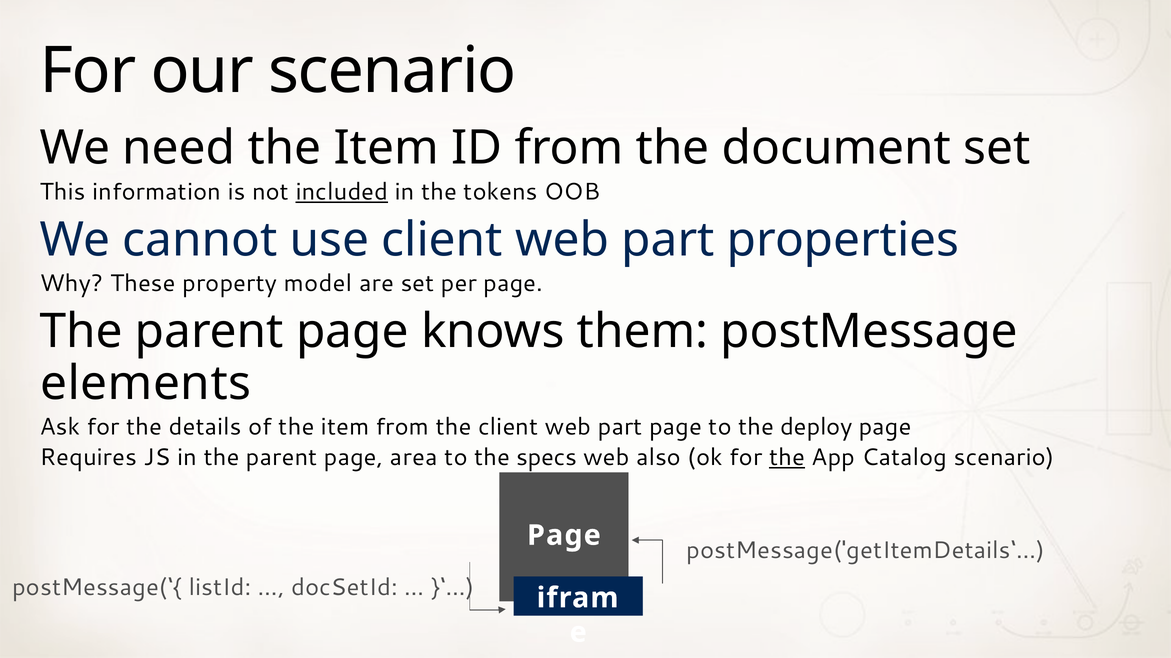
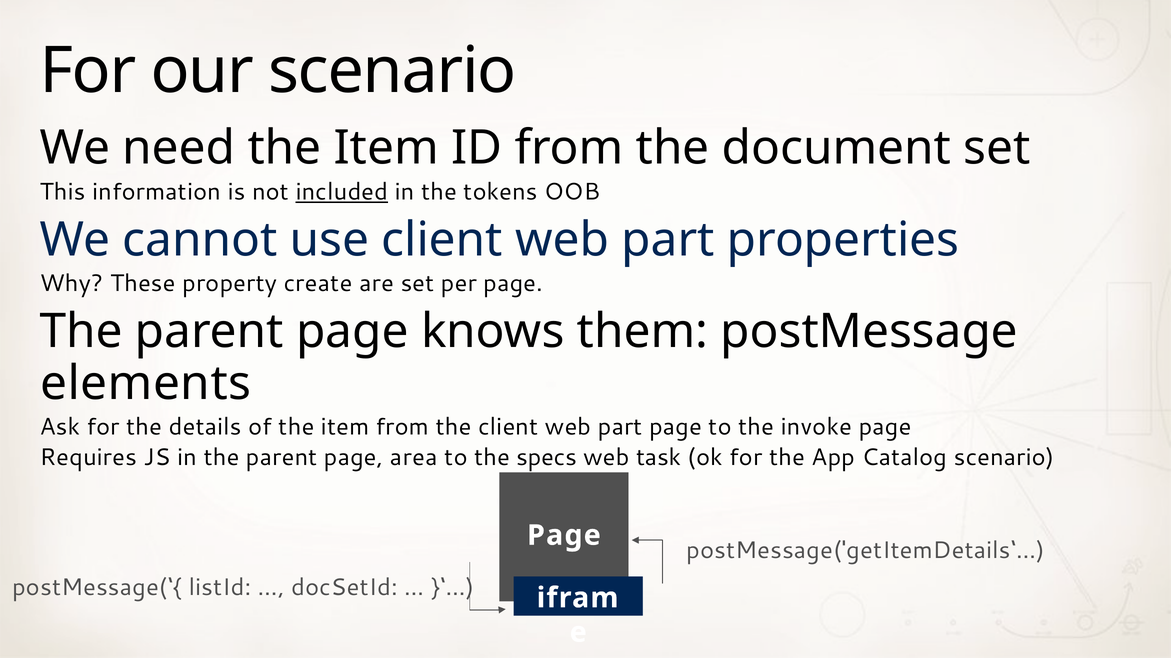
model: model -> create
deploy: deploy -> invoke
also: also -> task
the at (787, 458) underline: present -> none
